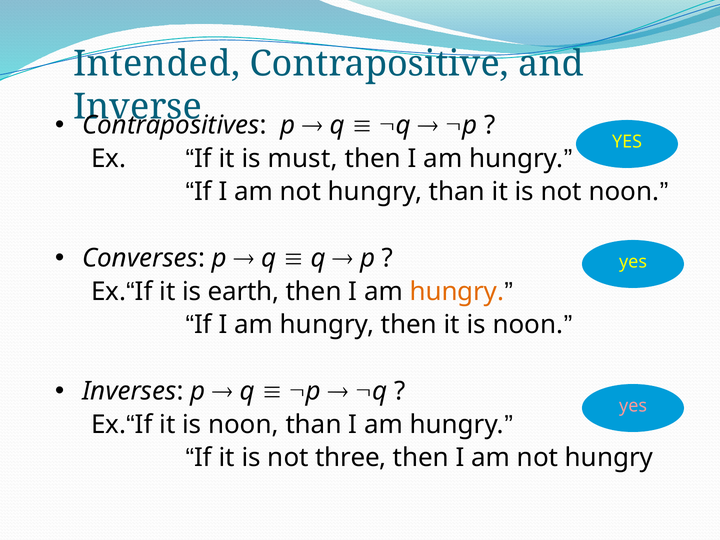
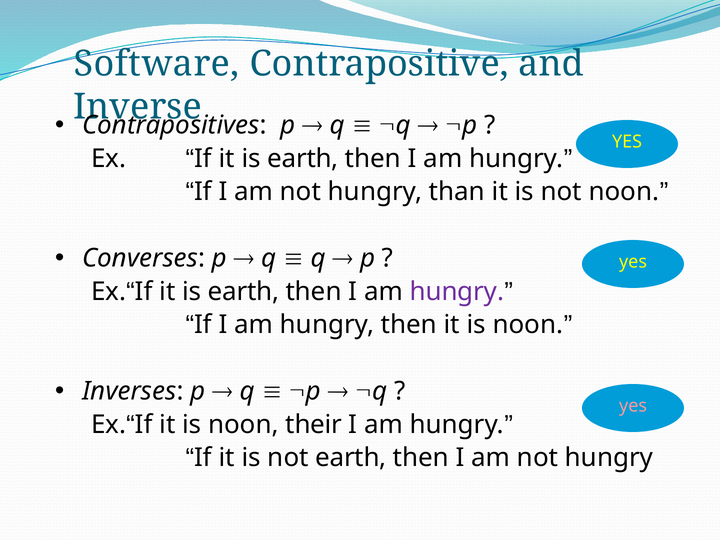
Intended: Intended -> Software
must at (303, 159): must -> earth
hungry at (457, 292) colour: orange -> purple
noon than: than -> their
not three: three -> earth
